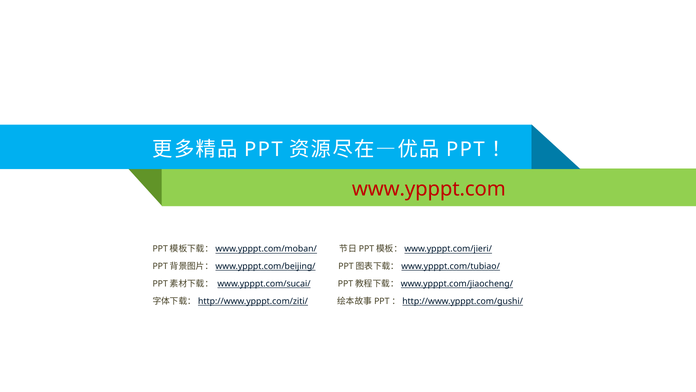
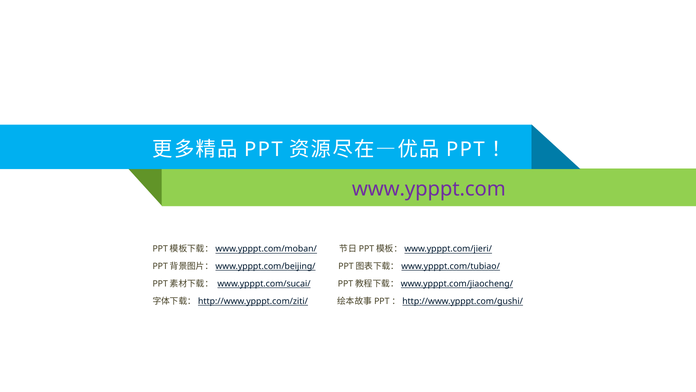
www.ypppt.com colour: red -> purple
